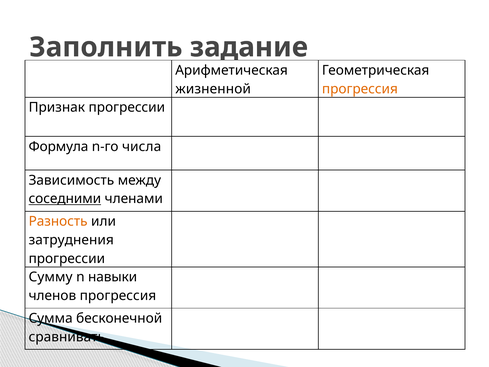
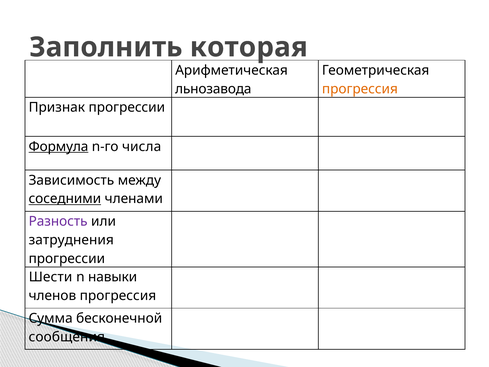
задание: задание -> которая
жизненной: жизненной -> льнозавода
Формула underline: none -> present
Разность colour: orange -> purple
Сумму: Сумму -> Шести
сравнивать: сравнивать -> сообщения
